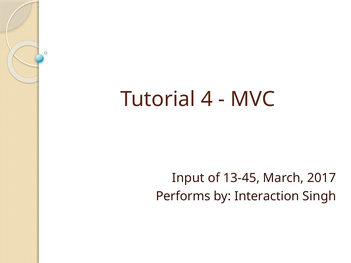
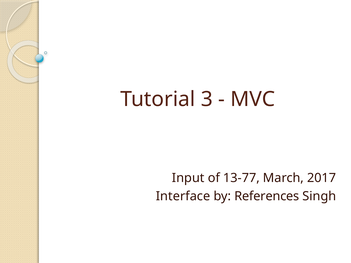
4: 4 -> 3
13-45: 13-45 -> 13-77
Performs: Performs -> Interface
Interaction: Interaction -> References
